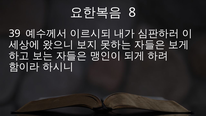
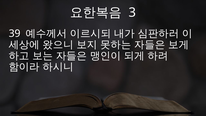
8: 8 -> 3
